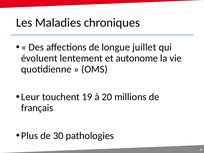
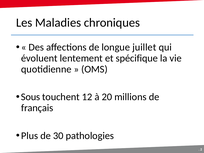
autonome: autonome -> spécifique
Leur: Leur -> Sous
19: 19 -> 12
